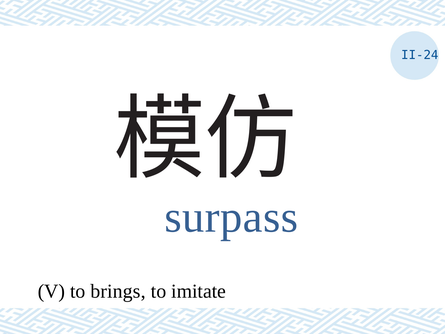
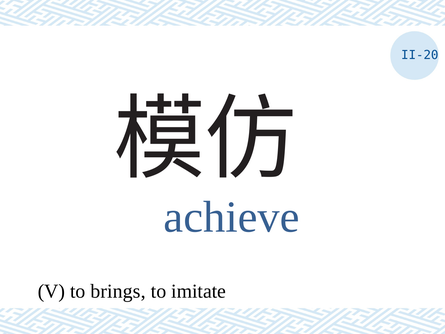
II-24: II-24 -> II-20
surpass: surpass -> achieve
